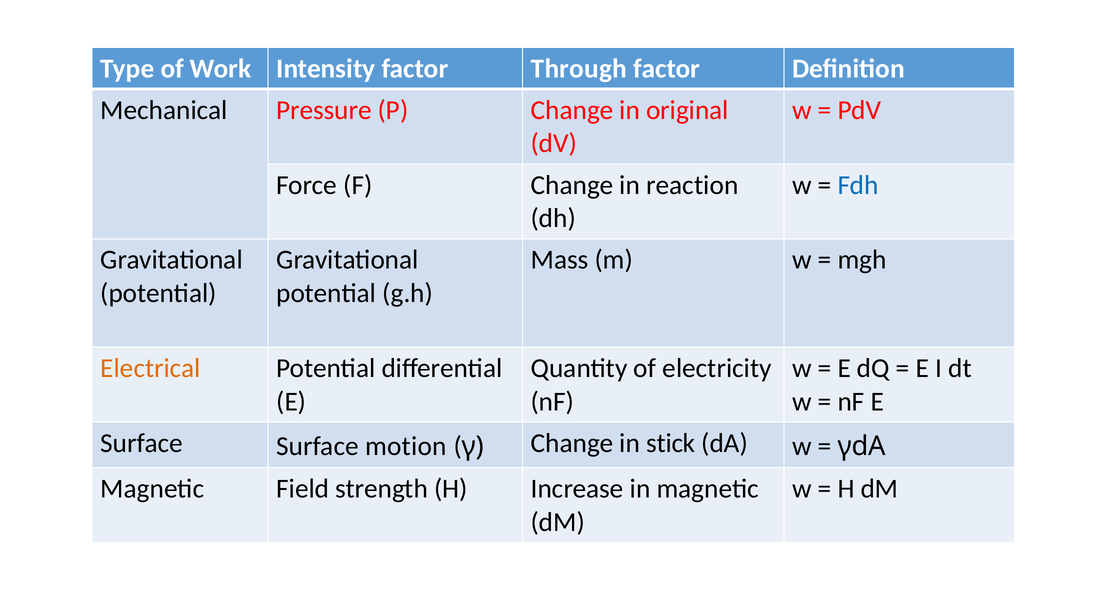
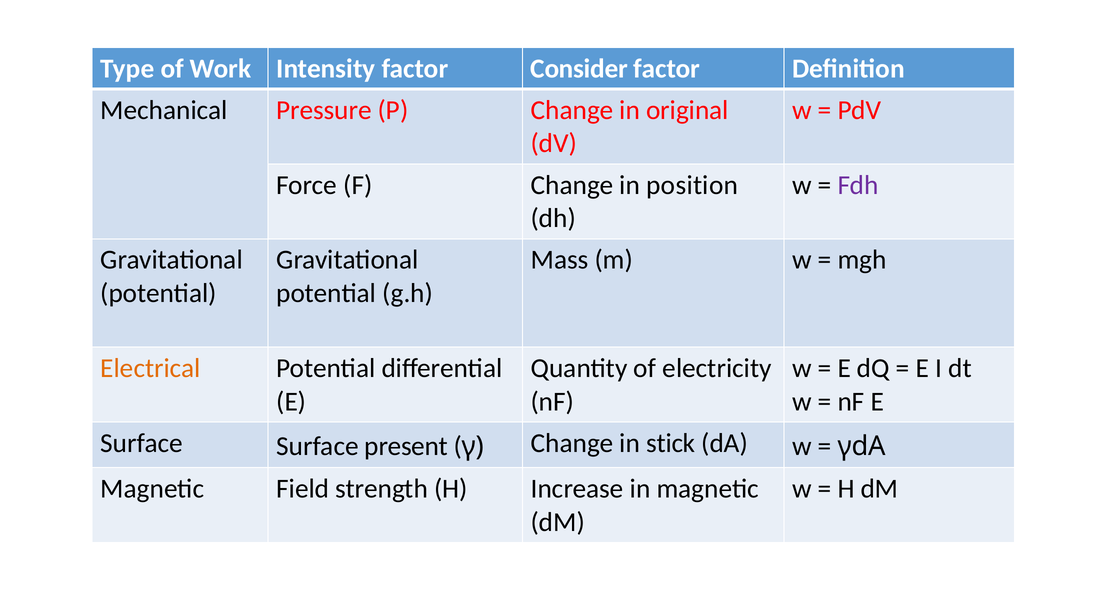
Through: Through -> Consider
reaction: reaction -> position
Fdh colour: blue -> purple
motion: motion -> present
